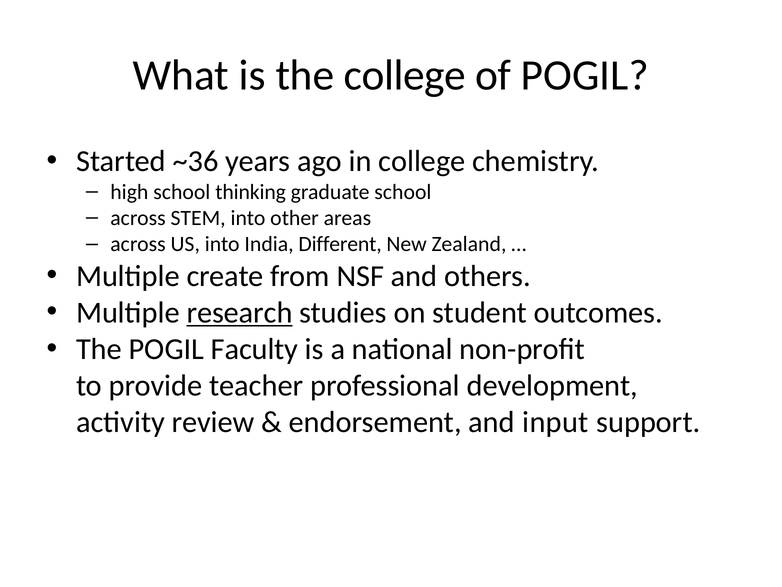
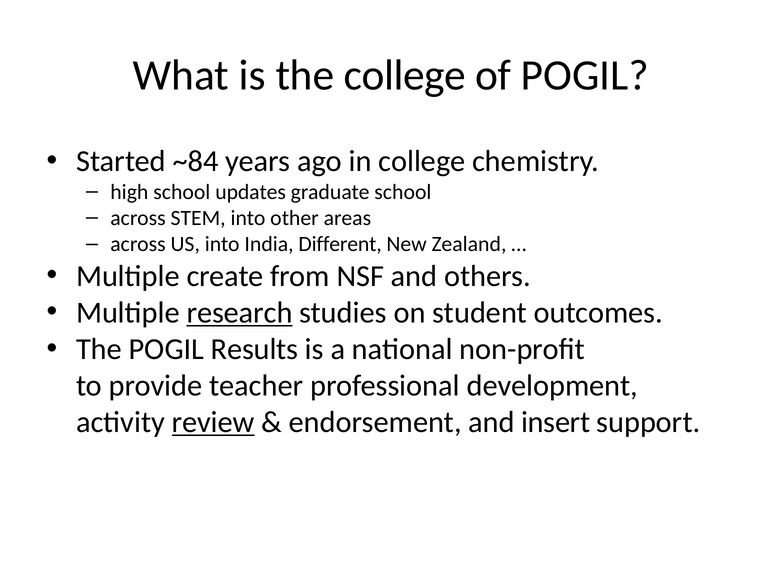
~36: ~36 -> ~84
thinking: thinking -> updates
Faculty: Faculty -> Results
review underline: none -> present
input: input -> insert
